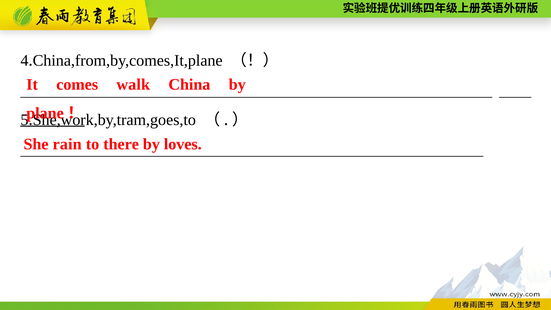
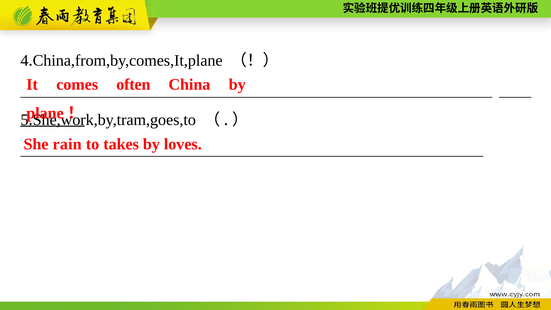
walk: walk -> often
there: there -> takes
